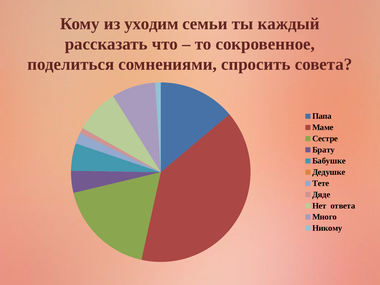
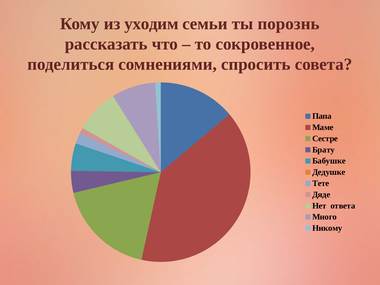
каждый: каждый -> порознь
